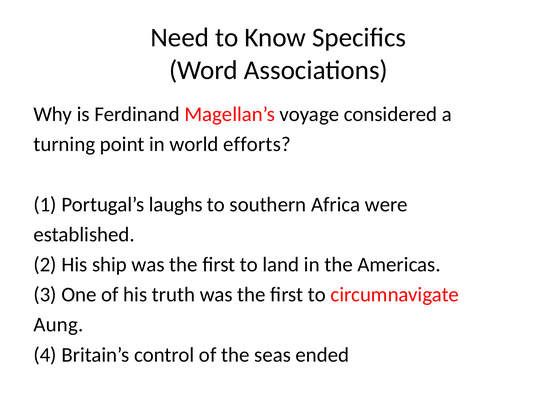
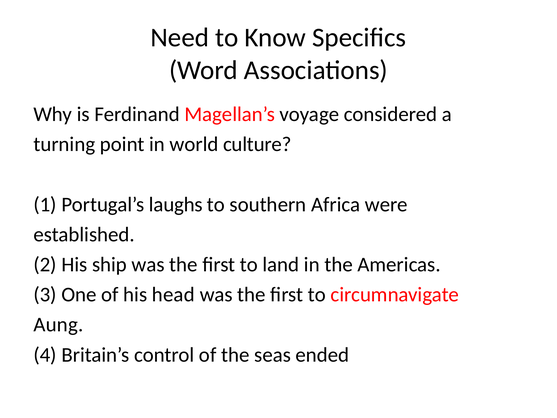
efforts: efforts -> culture
truth: truth -> head
